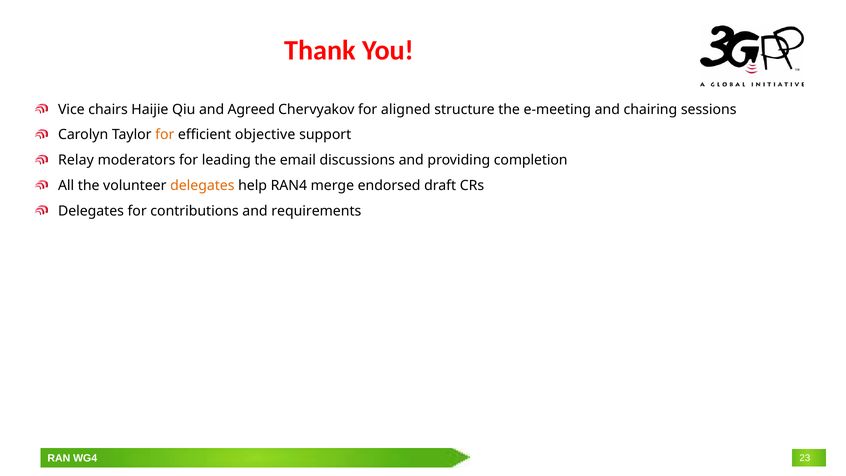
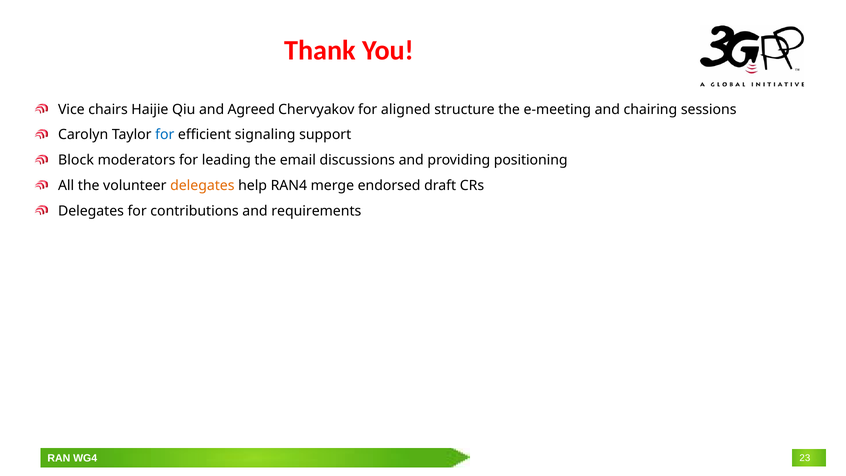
for at (165, 135) colour: orange -> blue
objective: objective -> signaling
Relay: Relay -> Block
completion: completion -> positioning
